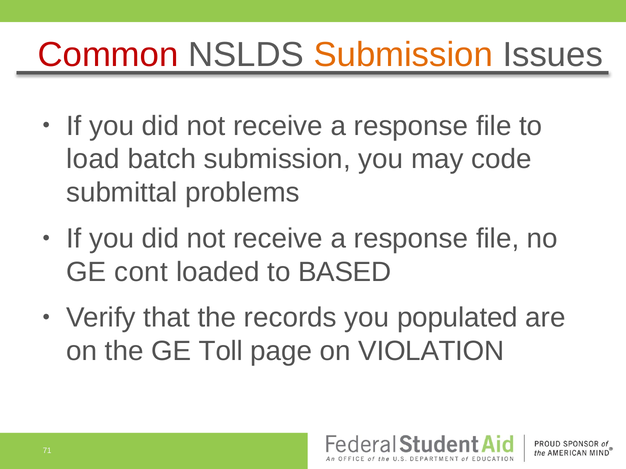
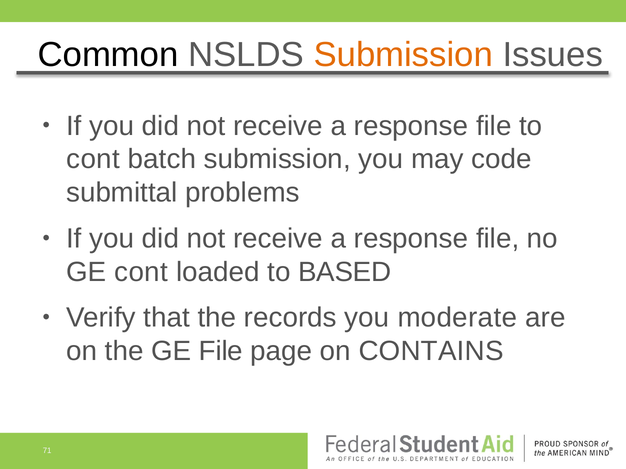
Common colour: red -> black
load at (93, 159): load -> cont
populated: populated -> moderate
GE Toll: Toll -> File
VIOLATION: VIOLATION -> CONTAINS
